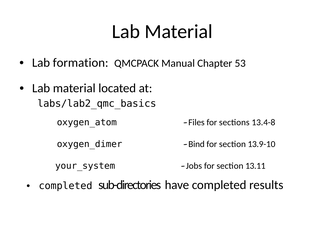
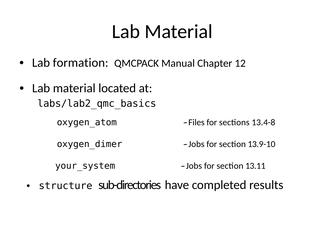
53: 53 -> 12
Bind at (196, 144): Bind -> Jobs
completed at (66, 186): completed -> structure
